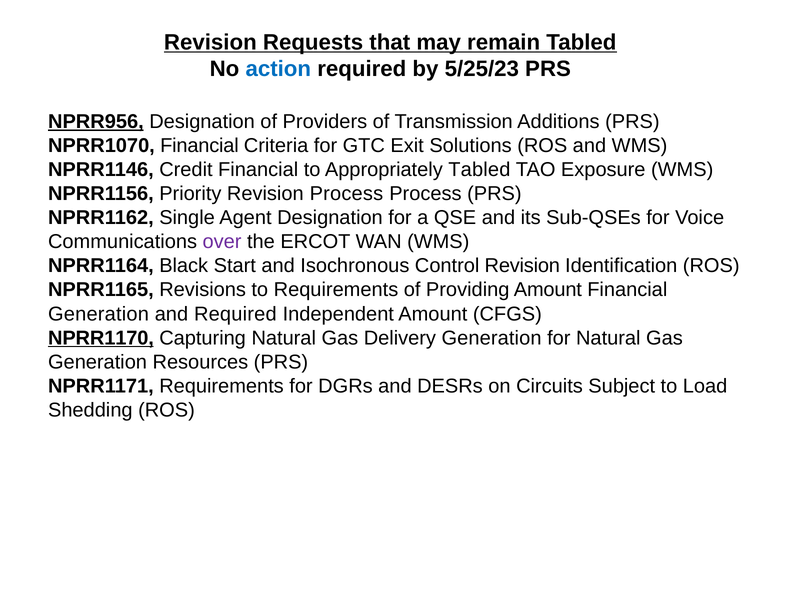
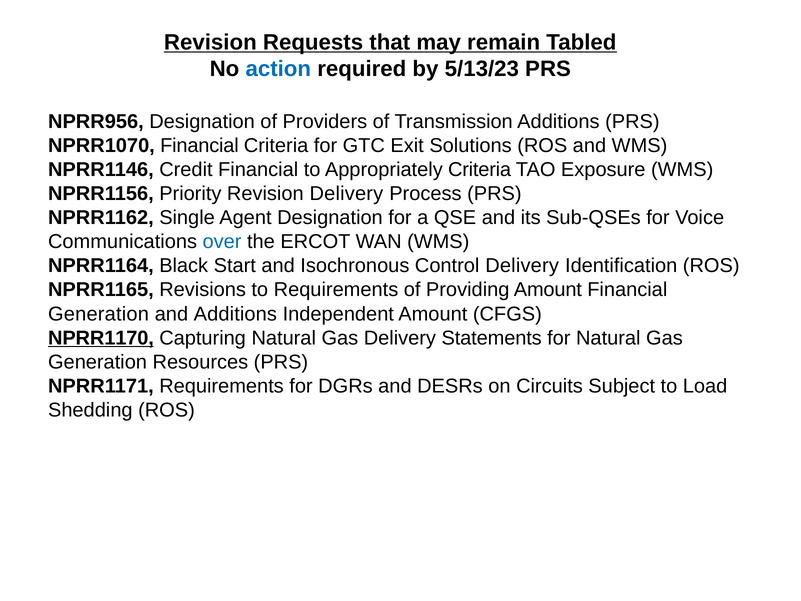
5/25/23: 5/25/23 -> 5/13/23
NPRR956 underline: present -> none
Appropriately Tabled: Tabled -> Criteria
Revision Process: Process -> Delivery
over colour: purple -> blue
Control Revision: Revision -> Delivery
and Required: Required -> Additions
Delivery Generation: Generation -> Statements
